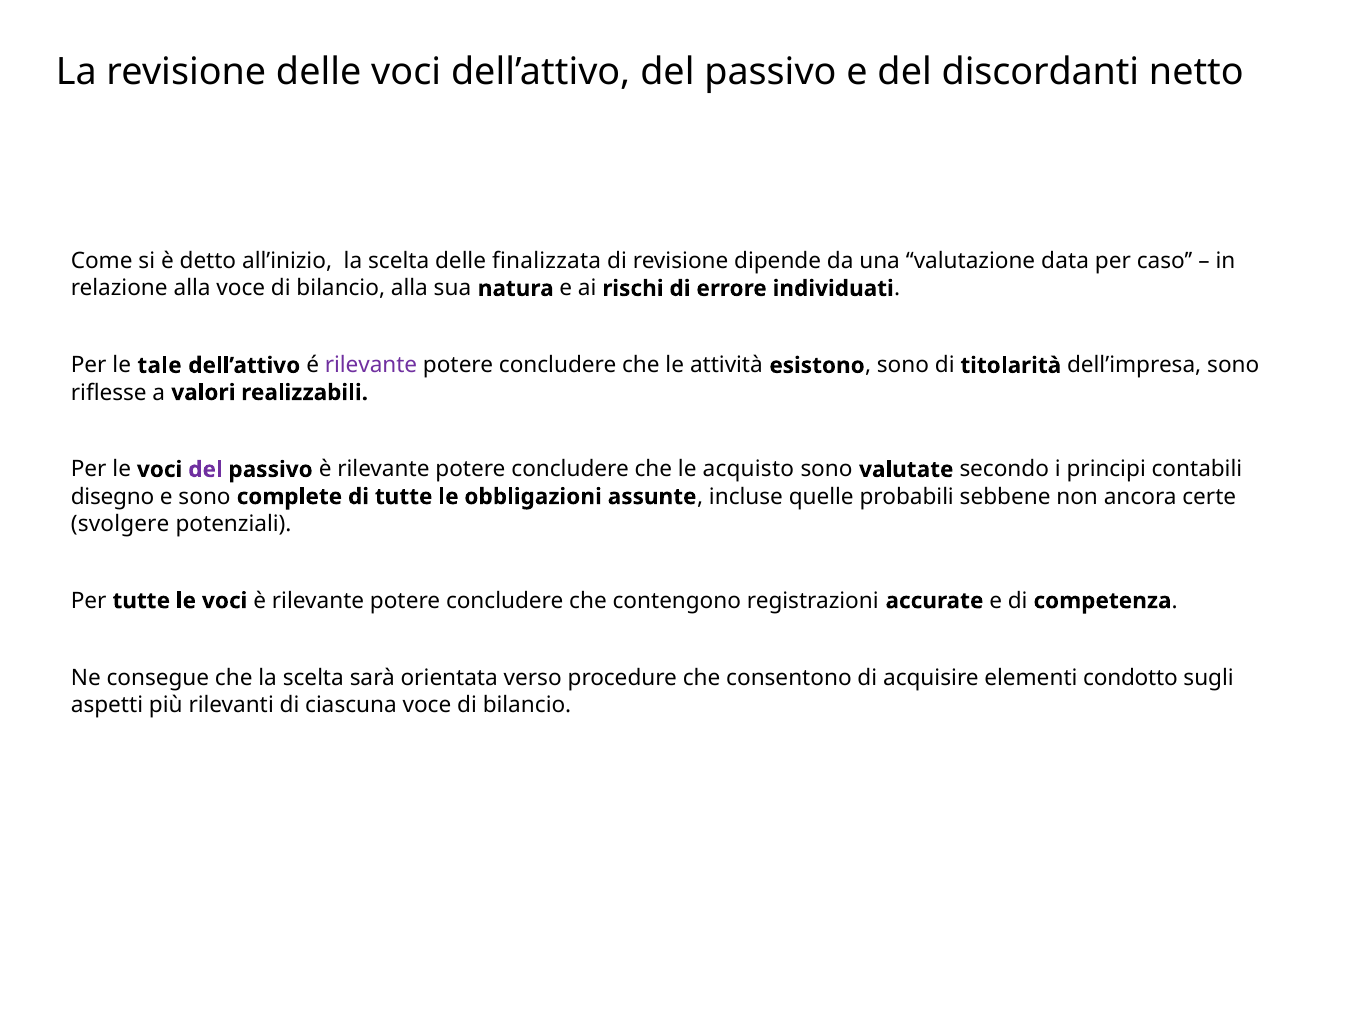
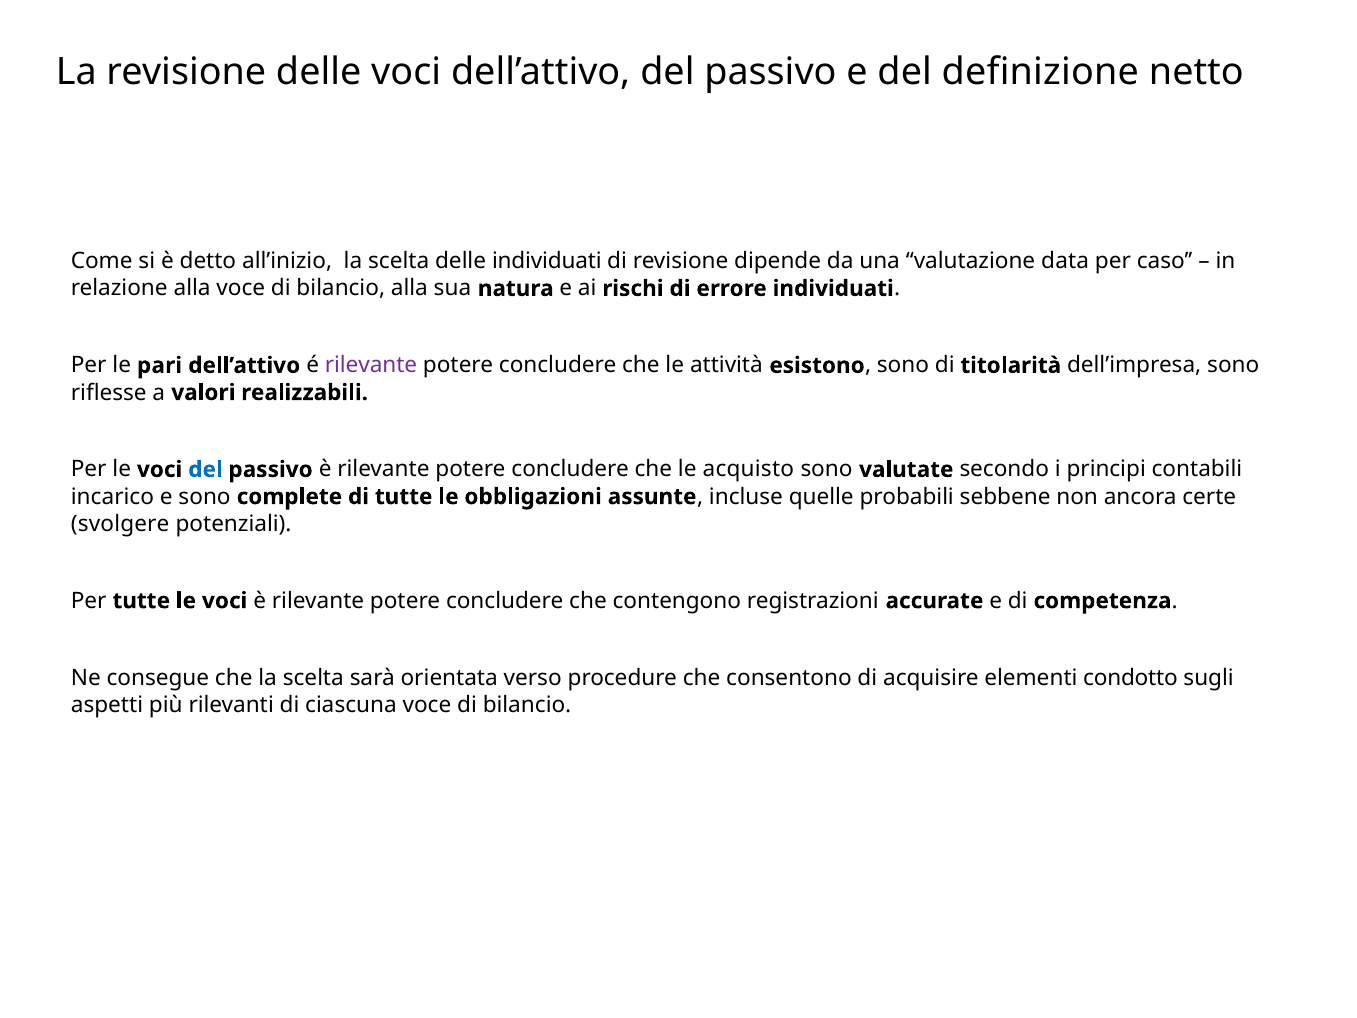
discordanti: discordanti -> definizione
delle finalizzata: finalizzata -> individuati
tale: tale -> pari
del at (205, 469) colour: purple -> blue
disegno: disegno -> incarico
